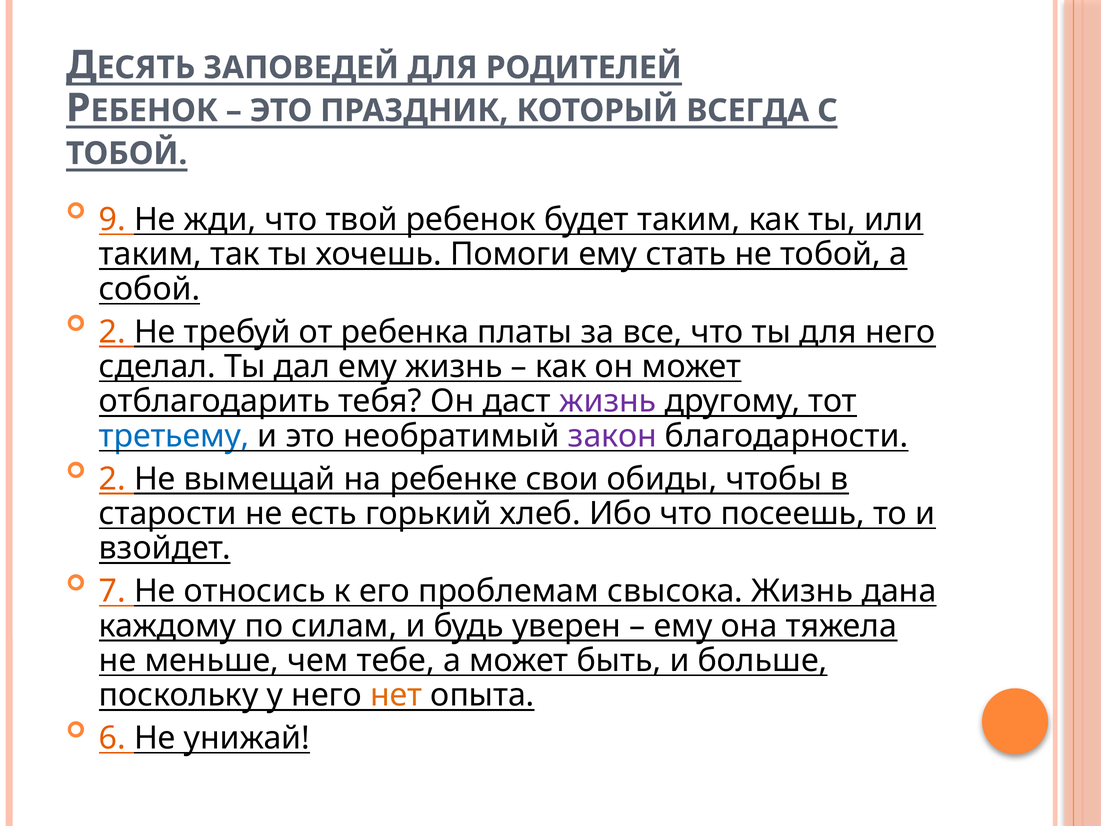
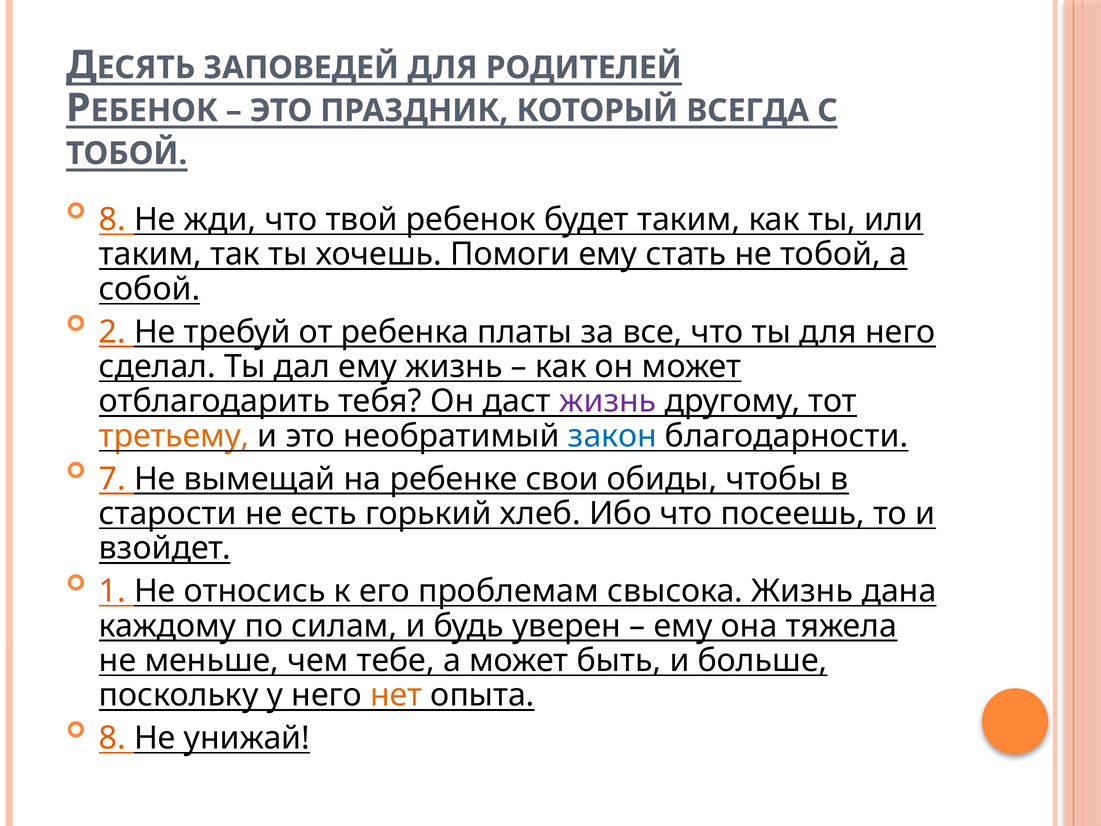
9 at (112, 220): 9 -> 8
третьему colour: blue -> orange
закон colour: purple -> blue
2 at (112, 479): 2 -> 7
7: 7 -> 1
6 at (112, 738): 6 -> 8
